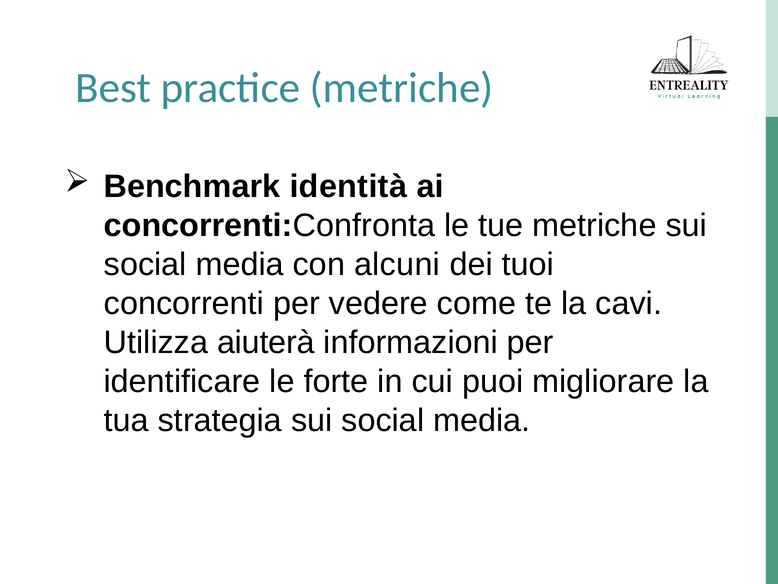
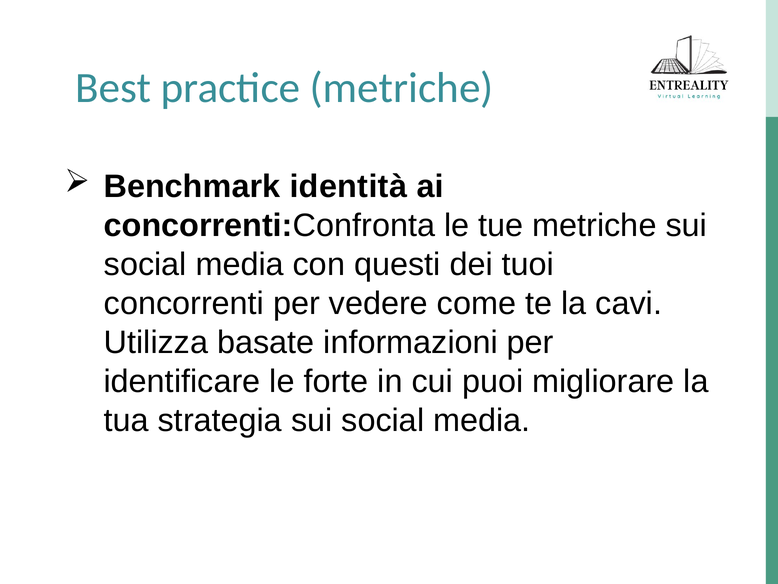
alcuni: alcuni -> questi
aiuterà: aiuterà -> basate
